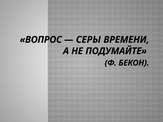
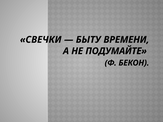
ВОПРОС: ВОПРОС -> СВЕЧКИ
СЕРЫ: СЕРЫ -> БЫТУ
